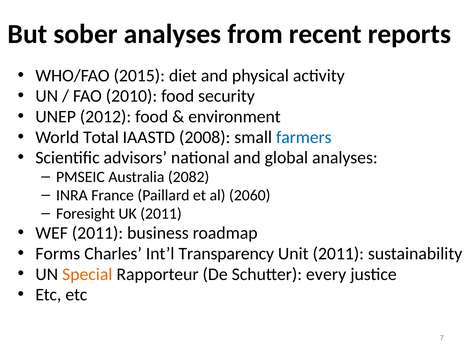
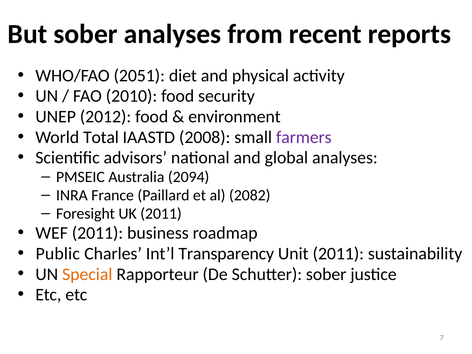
2015: 2015 -> 2051
farmers colour: blue -> purple
2082: 2082 -> 2094
2060: 2060 -> 2082
Forms: Forms -> Public
Schutter every: every -> sober
